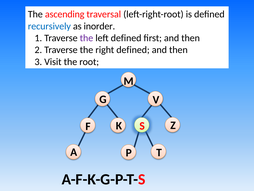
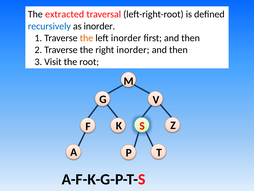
ascending: ascending -> extracted
the at (86, 38) colour: purple -> orange
left defined: defined -> inorder
right defined: defined -> inorder
